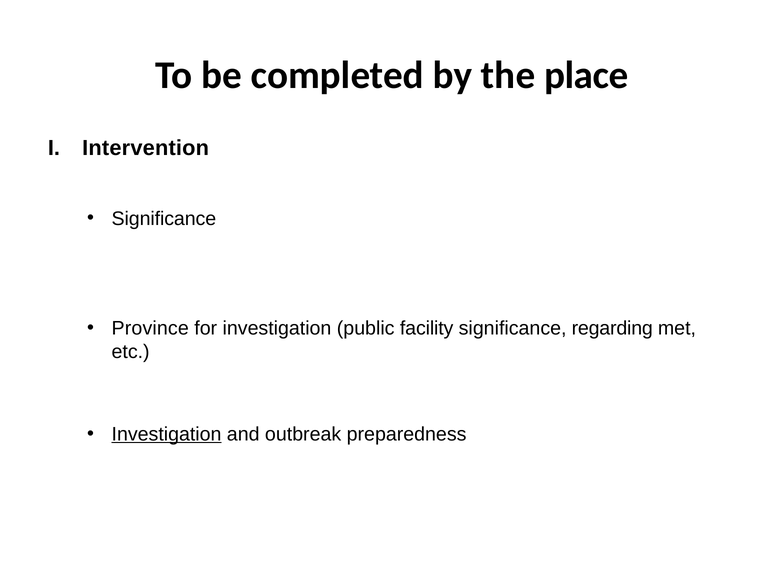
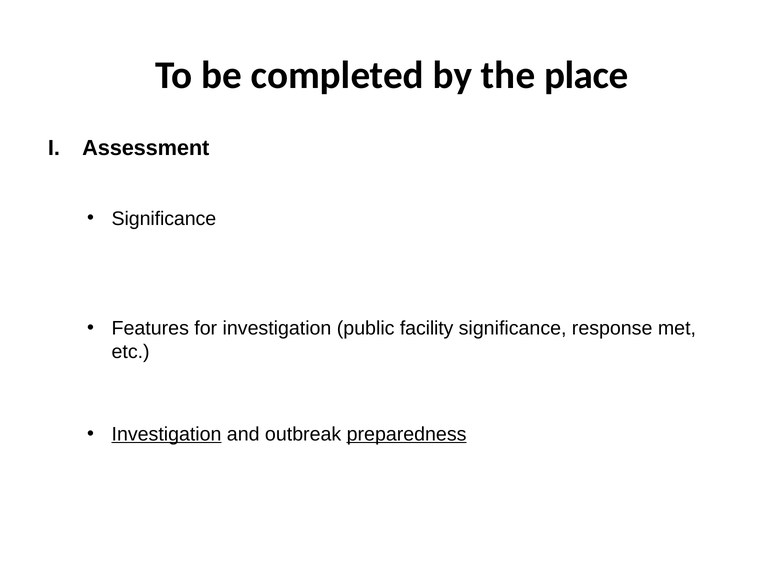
Intervention: Intervention -> Assessment
Province: Province -> Features
regarding: regarding -> response
preparedness underline: none -> present
